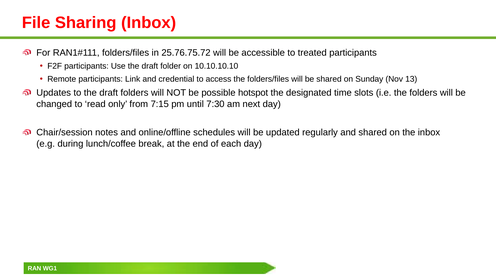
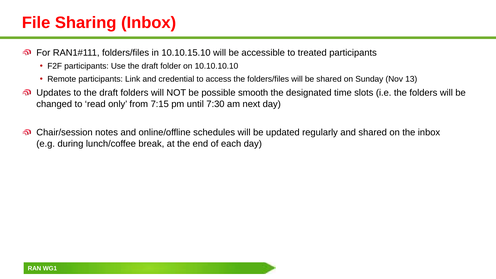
25.76.75.72: 25.76.75.72 -> 10.10.15.10
hotspot: hotspot -> smooth
